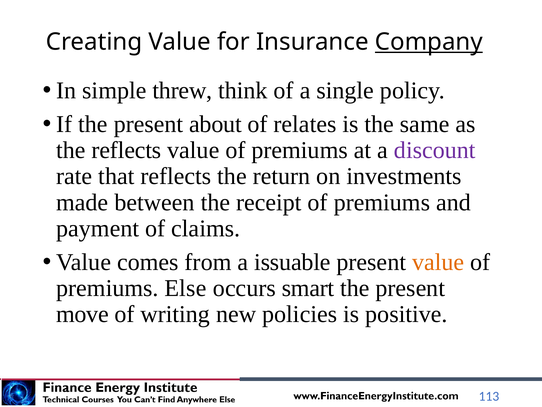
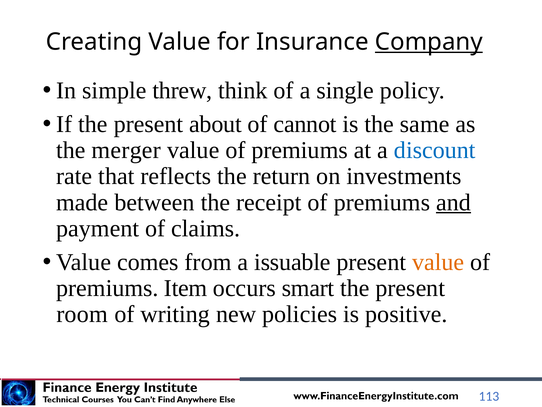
relates: relates -> cannot
the reflects: reflects -> merger
discount colour: purple -> blue
and underline: none -> present
Else: Else -> Item
move: move -> room
